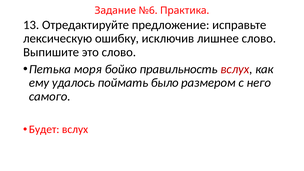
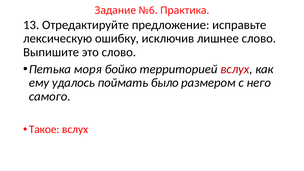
правильность: правильность -> территорией
Будет: Будет -> Такое
